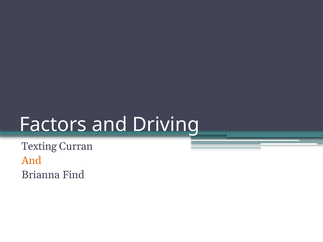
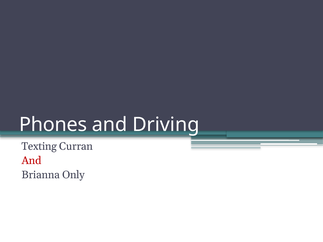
Factors: Factors -> Phones
And at (31, 161) colour: orange -> red
Find: Find -> Only
